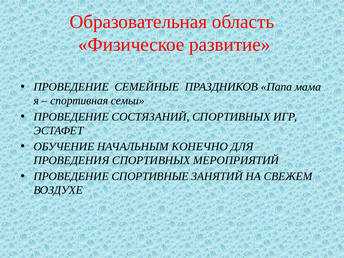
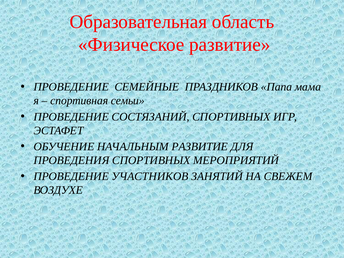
НАЧАЛЬНЫМ КОНЕЧНО: КОНЕЧНО -> РАЗВИТИЕ
СПОРТИВНЫЕ: СПОРТИВНЫЕ -> УЧАСТНИКОВ
